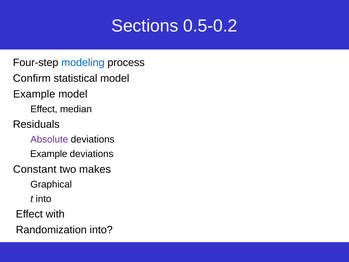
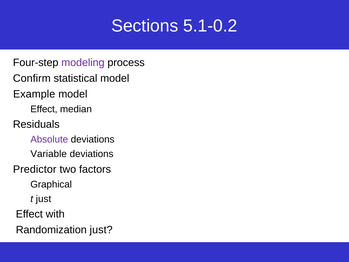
0.5-0.2: 0.5-0.2 -> 5.1-0.2
modeling colour: blue -> purple
Example at (49, 154): Example -> Variable
Constant: Constant -> Predictor
makes: makes -> factors
t into: into -> just
Randomization into: into -> just
